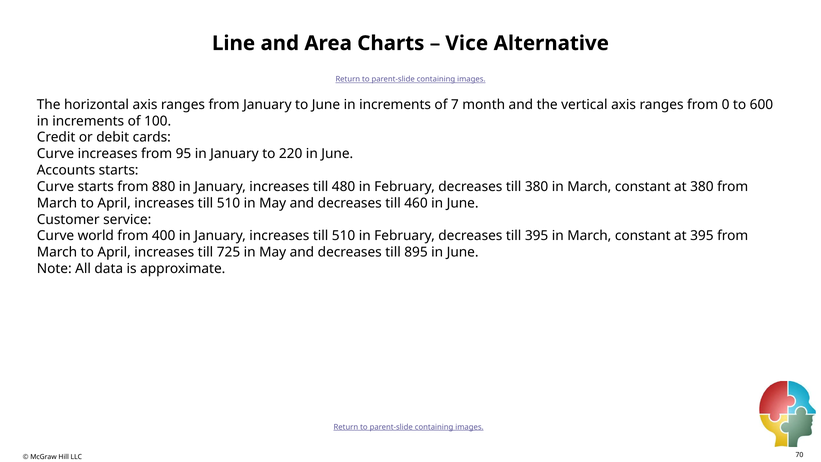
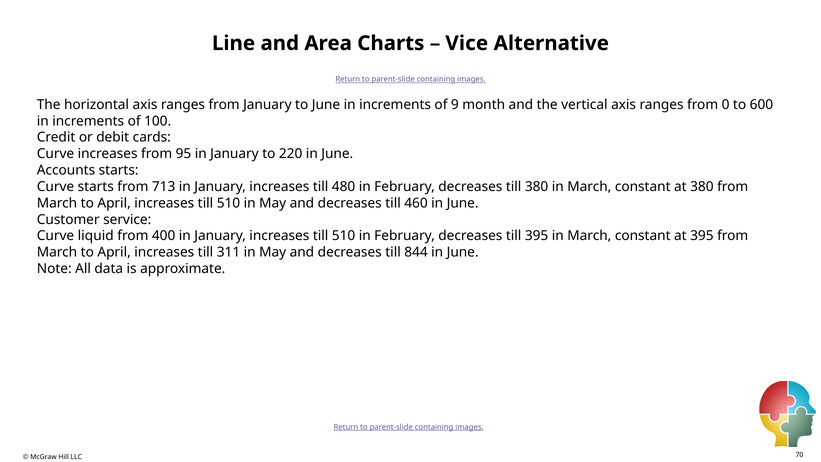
7: 7 -> 9
880: 880 -> 713
world: world -> liquid
725: 725 -> 311
895: 895 -> 844
